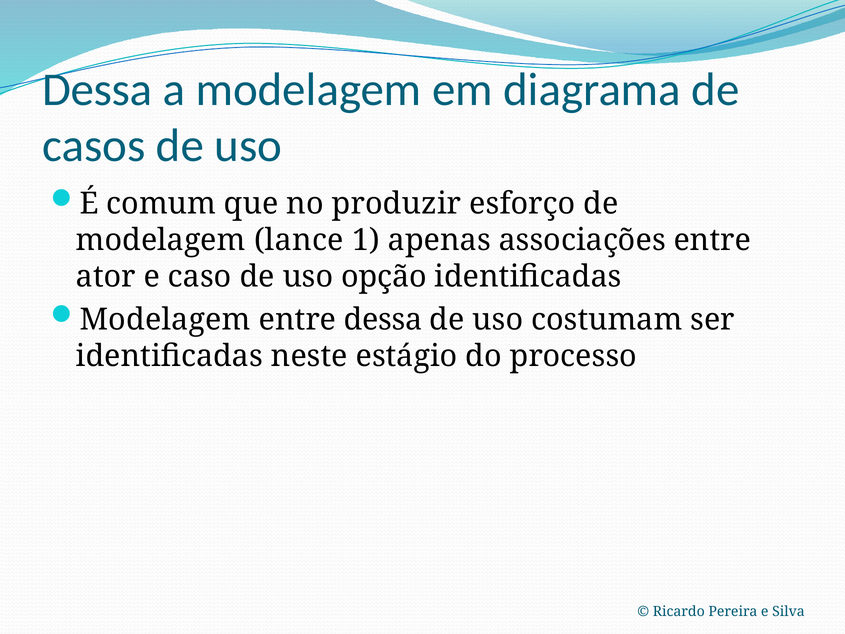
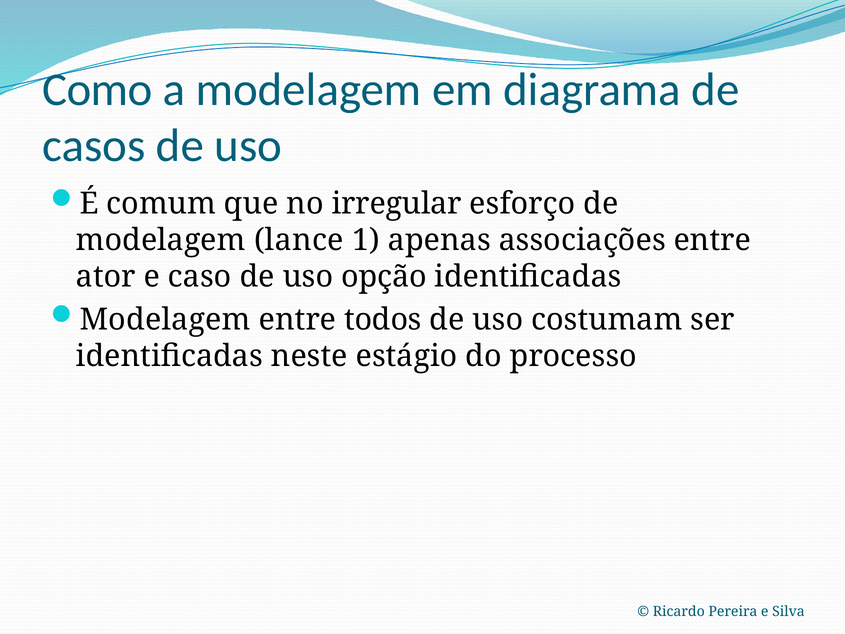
Dessa at (97, 89): Dessa -> Como
produzir: produzir -> irregular
entre dessa: dessa -> todos
